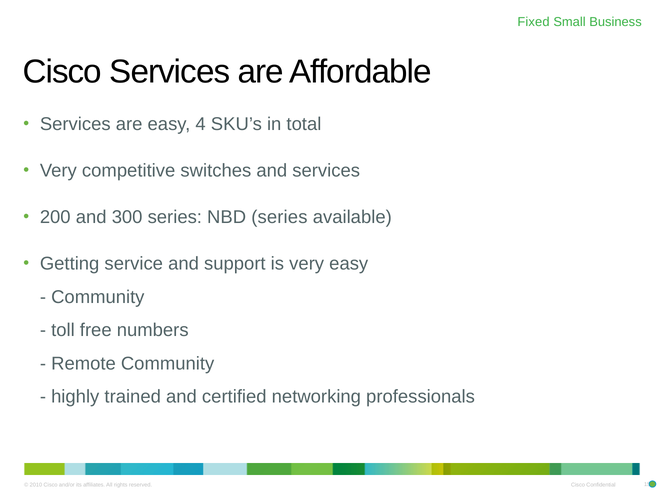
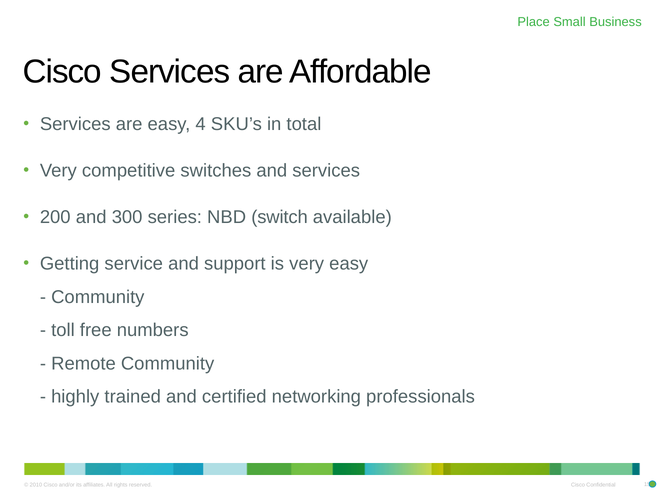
Fixed: Fixed -> Place
NBD series: series -> switch
